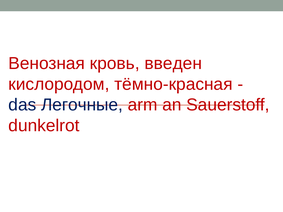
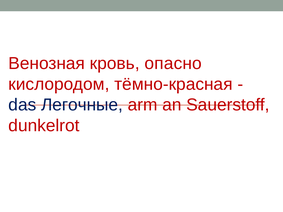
введен: введен -> опасно
